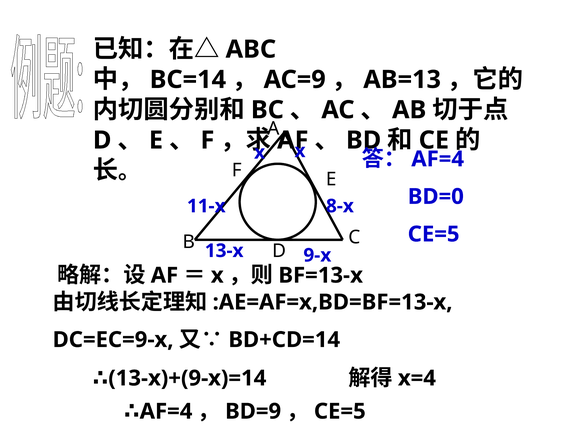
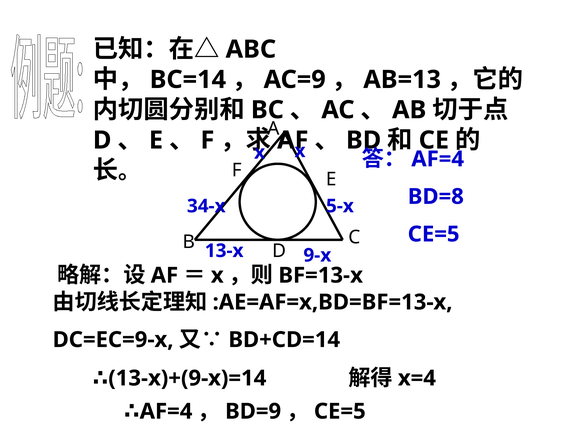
BD=0: BD=0 -> BD=8
11-x: 11-x -> 34-x
8-x: 8-x -> 5-x
